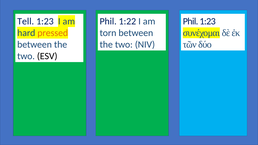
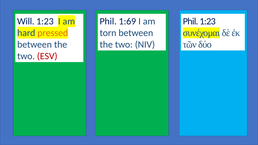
Tell: Tell -> Will
1:22: 1:22 -> 1:69
ESV colour: black -> red
